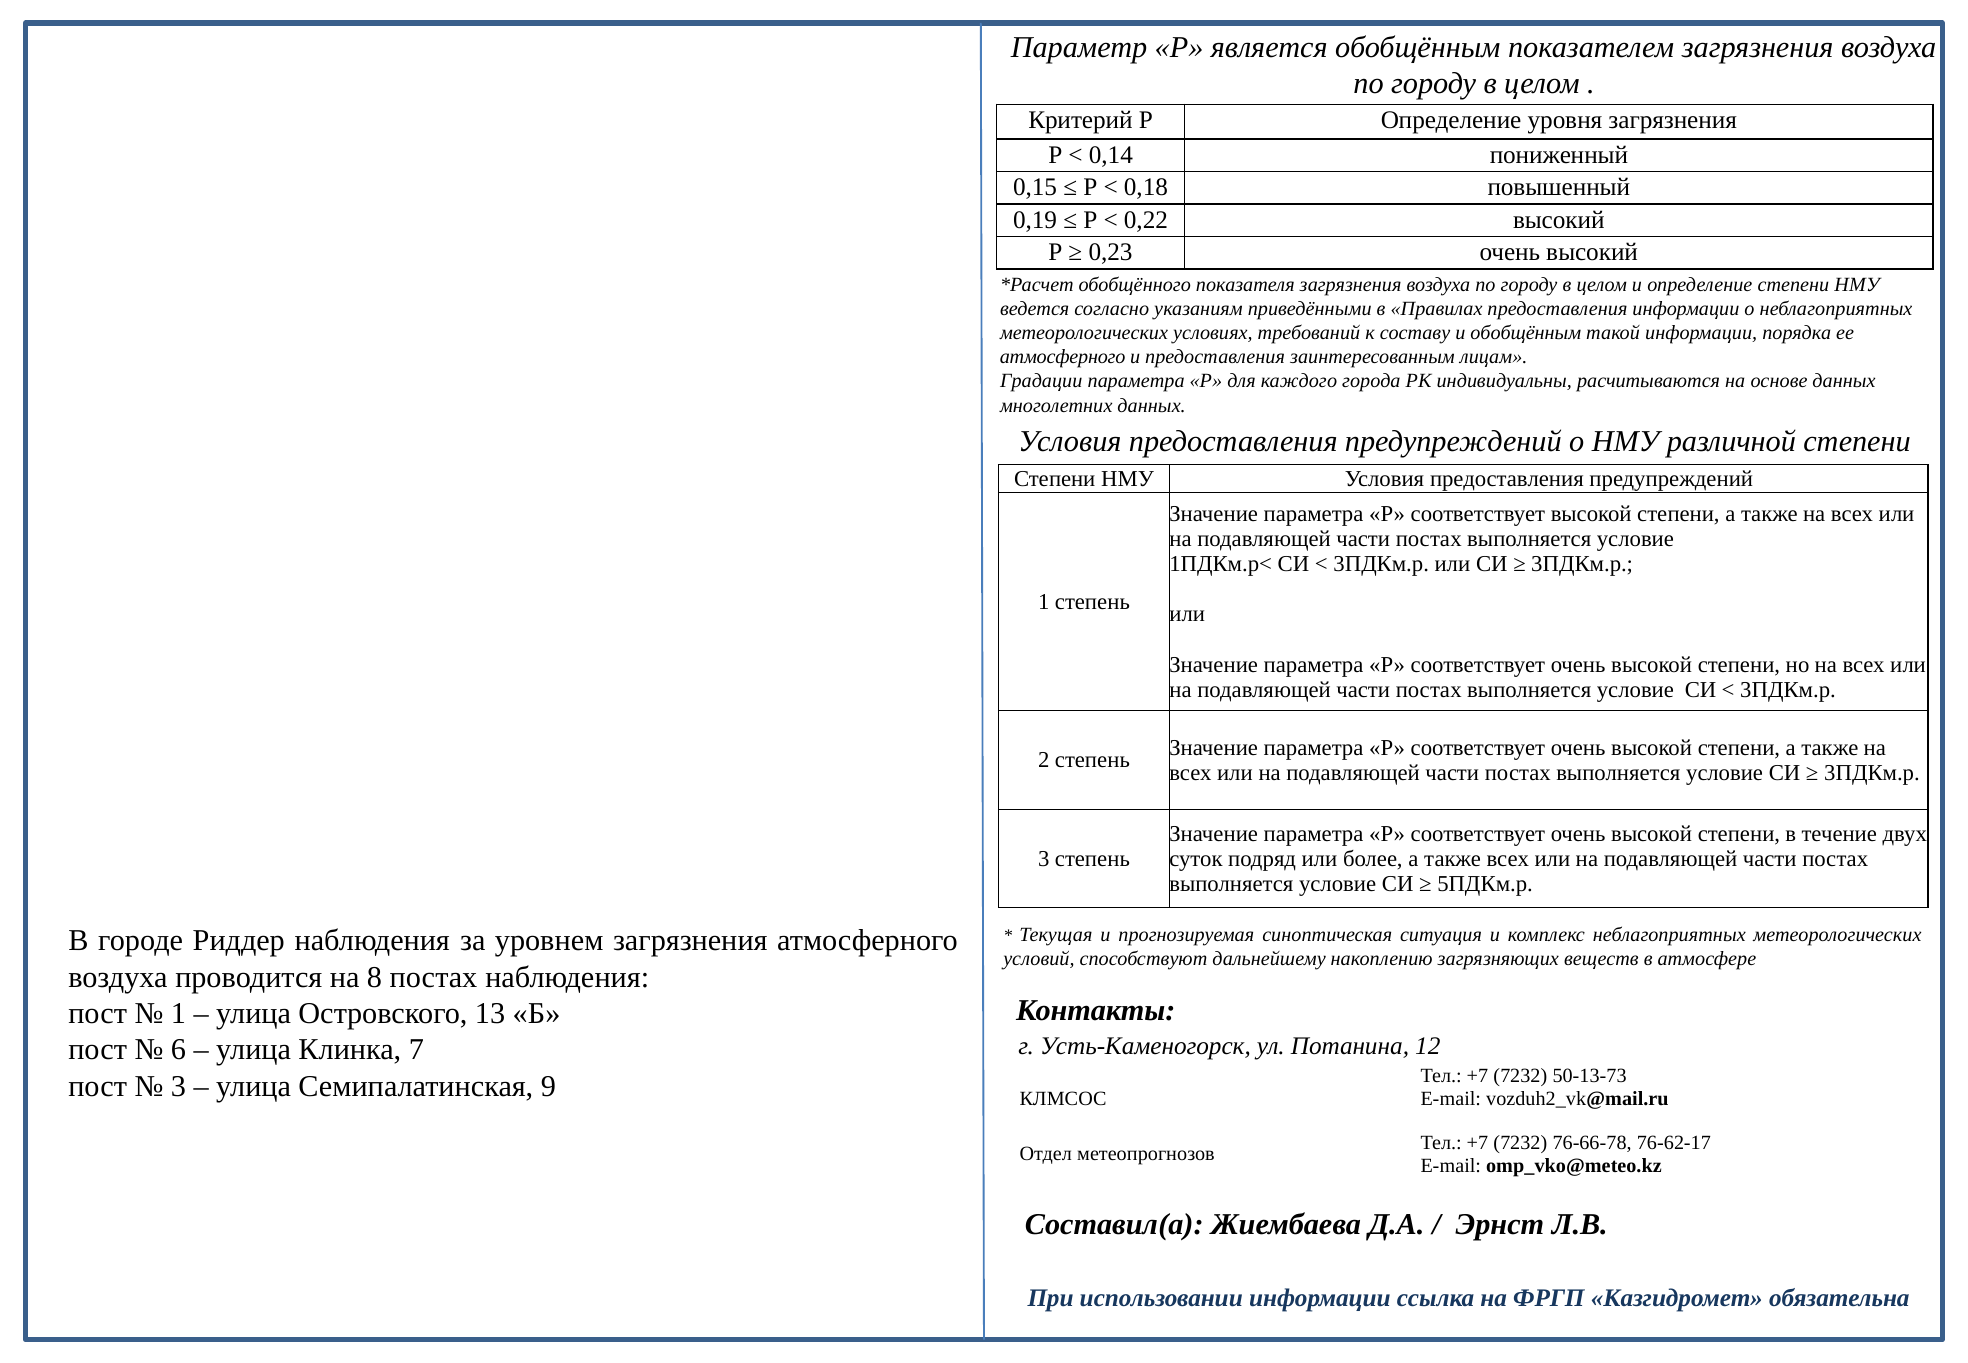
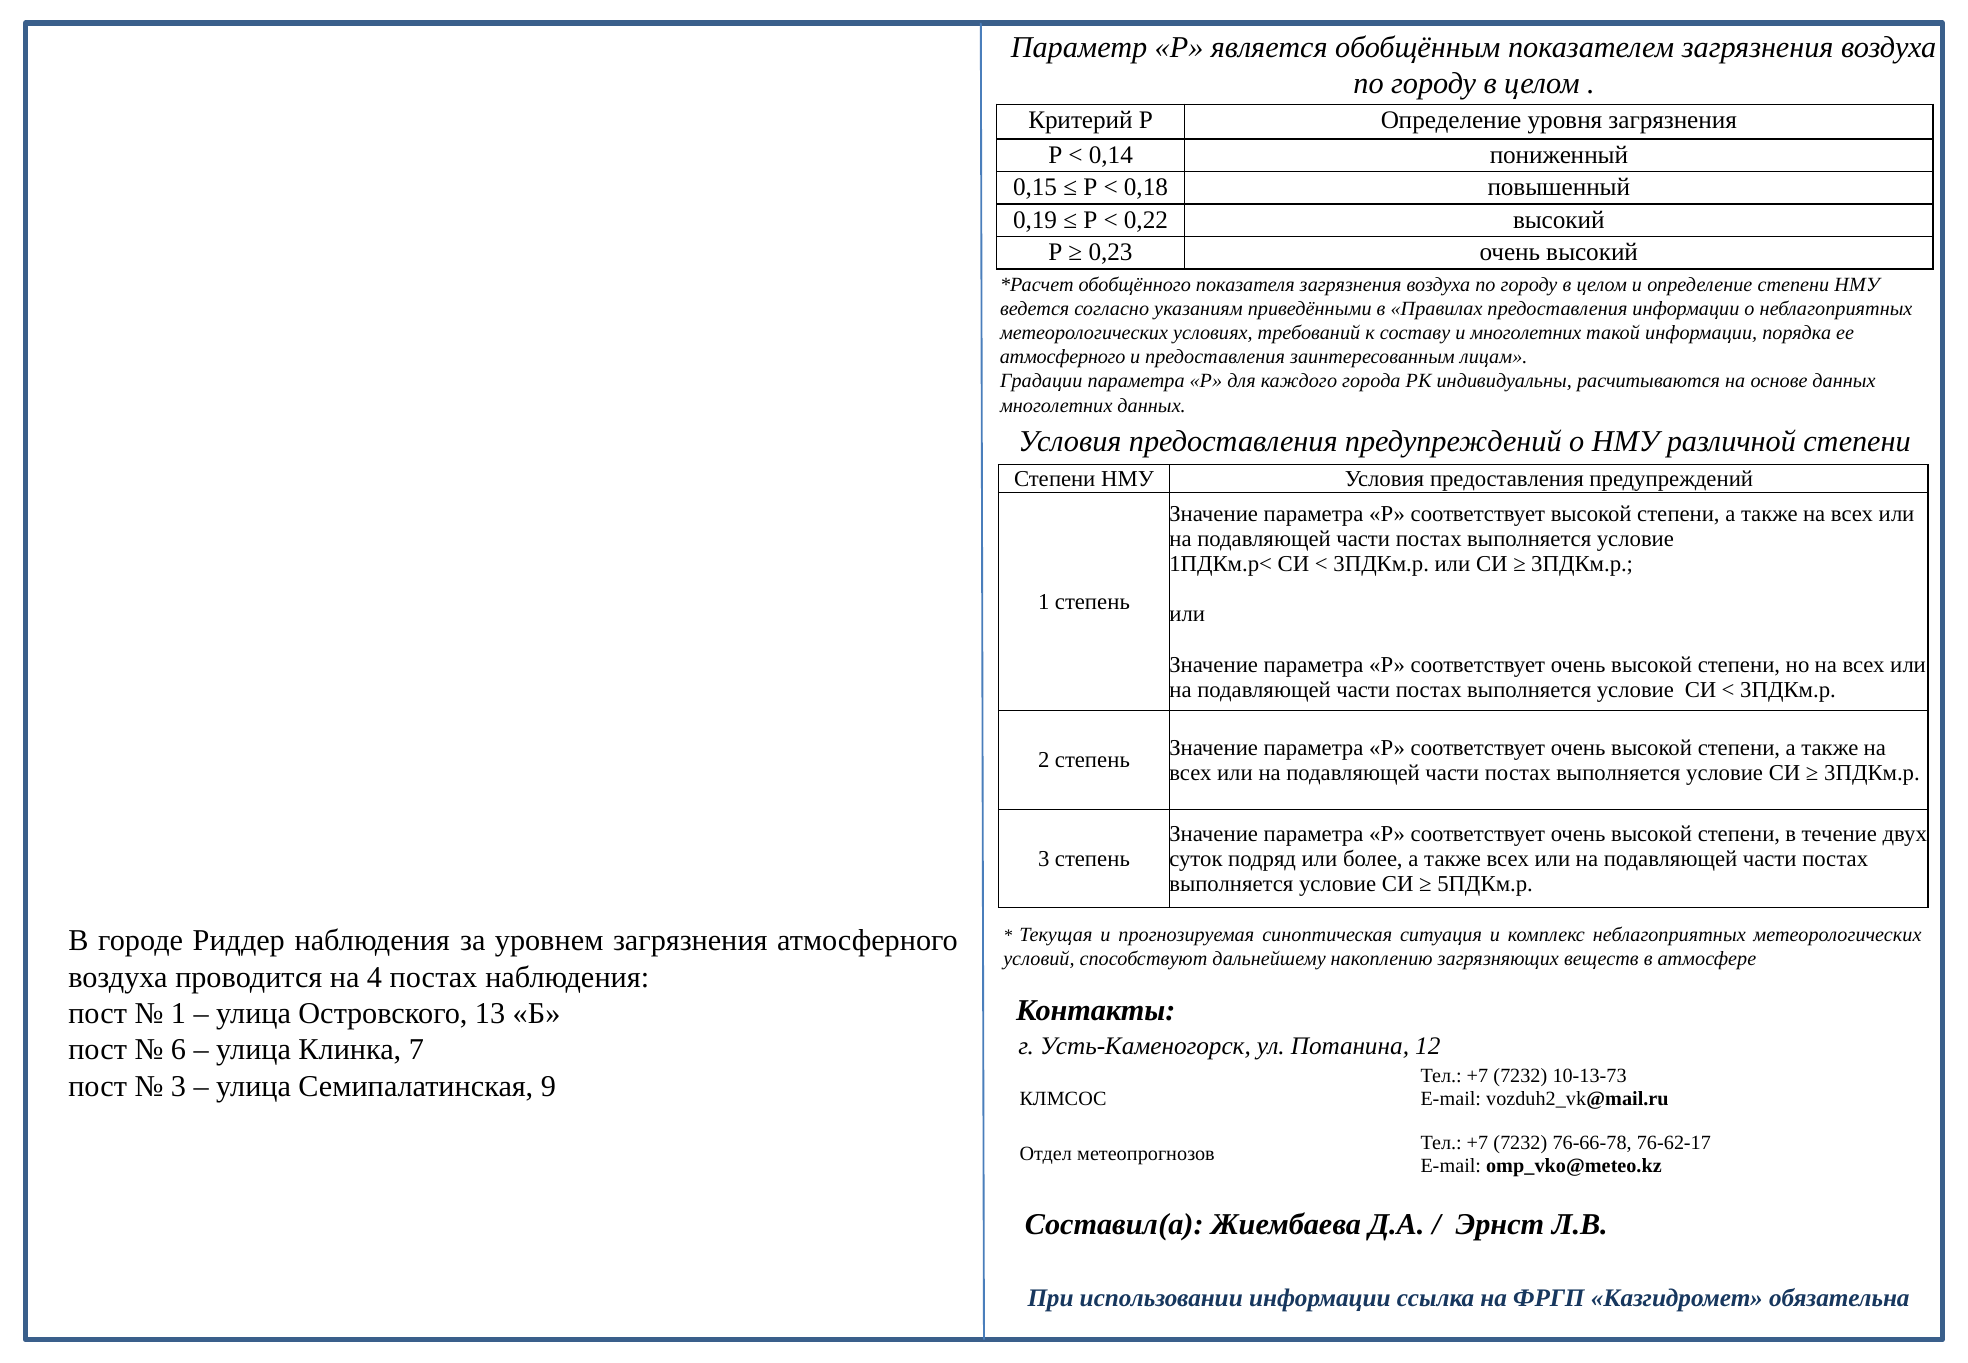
и обобщённым: обобщённым -> многолетних
8: 8 -> 4
50-13-73: 50-13-73 -> 10-13-73
